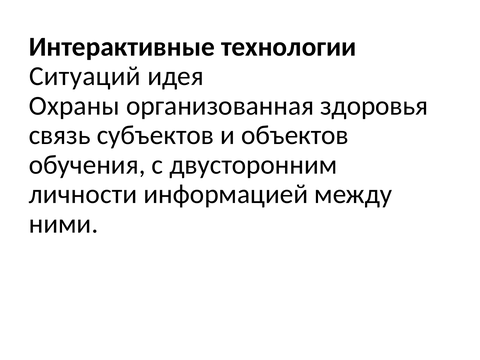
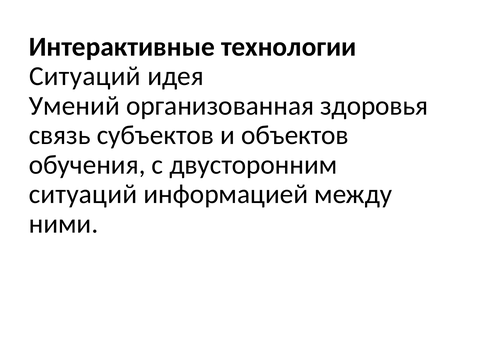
Охраны: Охраны -> Умений
личности at (83, 194): личности -> ситуаций
